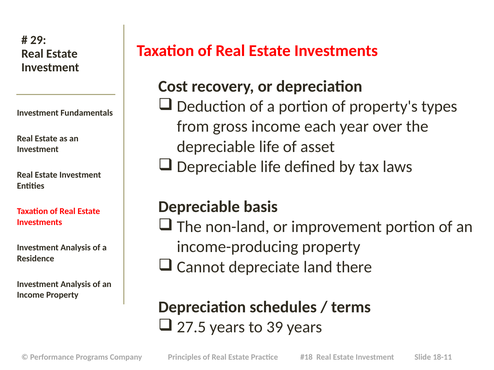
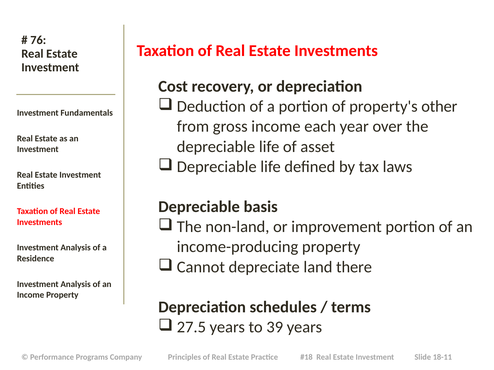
29: 29 -> 76
types: types -> other
